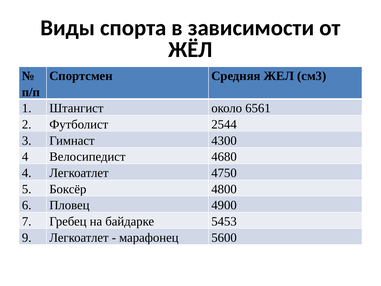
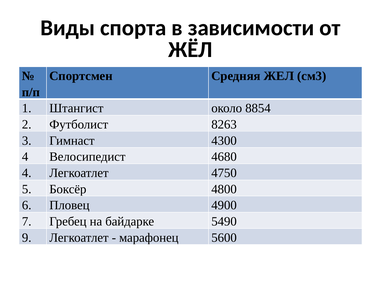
6561: 6561 -> 8854
2544: 2544 -> 8263
5453: 5453 -> 5490
